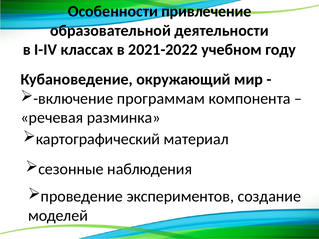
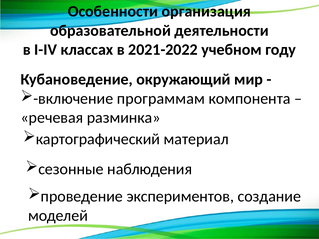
привлечение: привлечение -> организация
